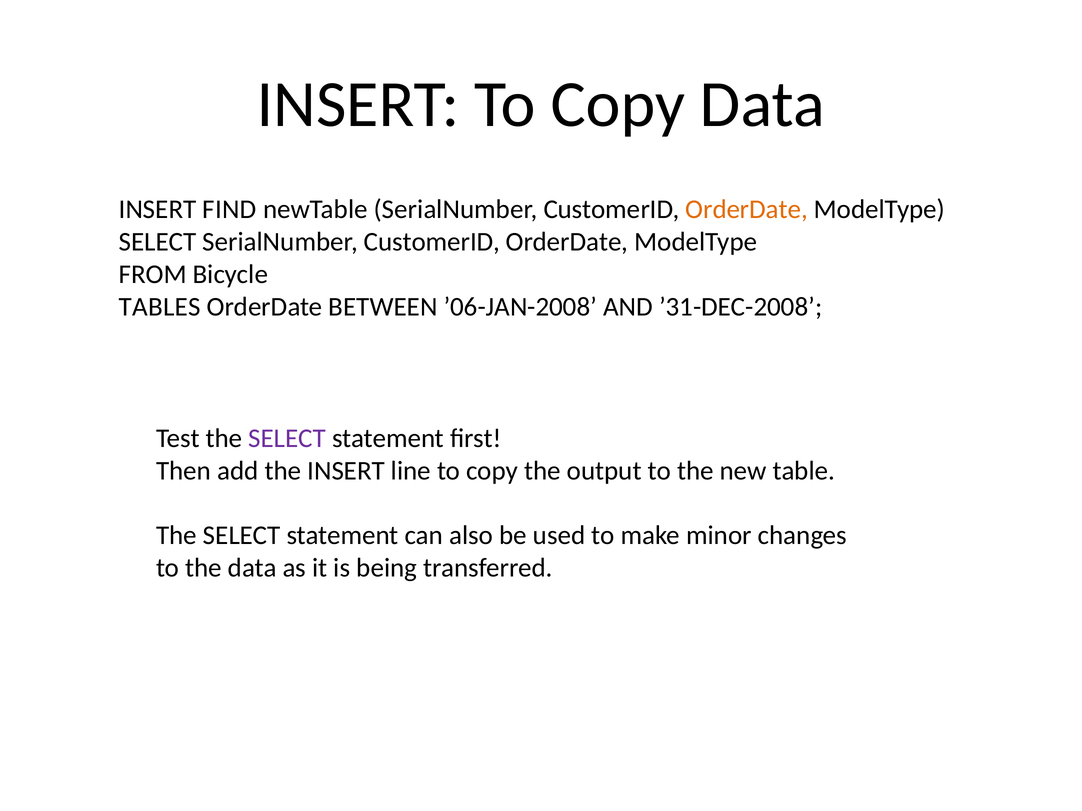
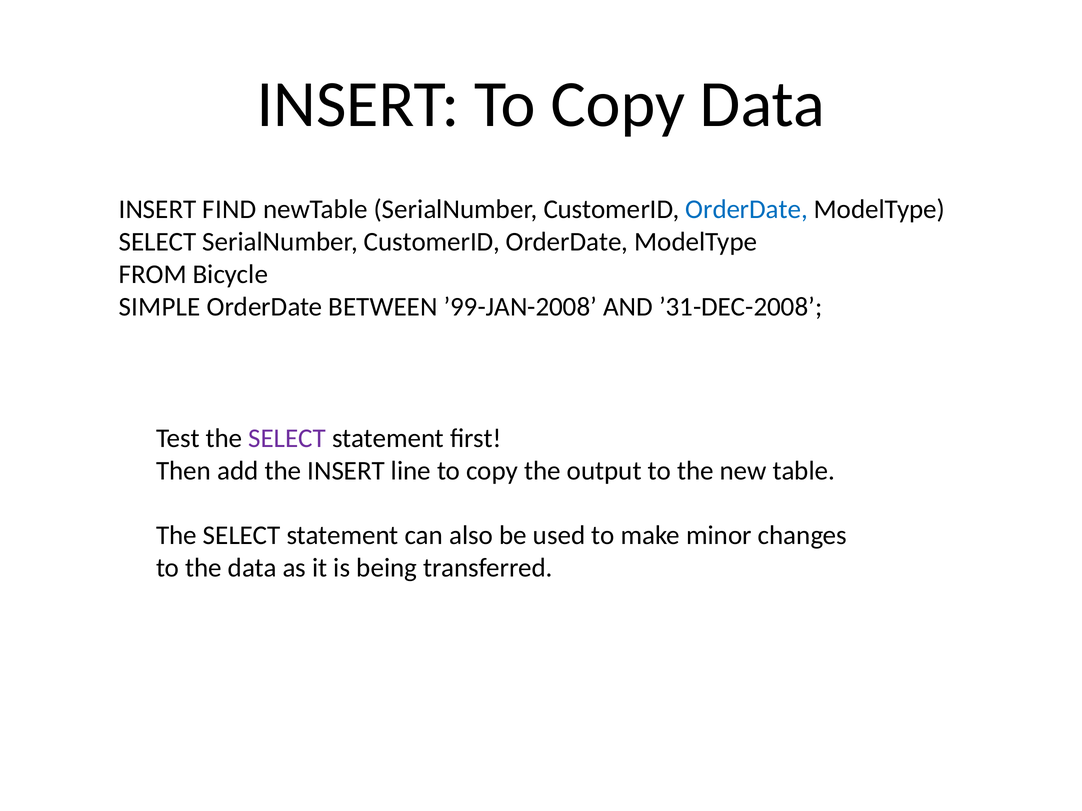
OrderDate at (747, 210) colour: orange -> blue
TABLES: TABLES -> SIMPLE
’06-JAN-2008: ’06-JAN-2008 -> ’99-JAN-2008
